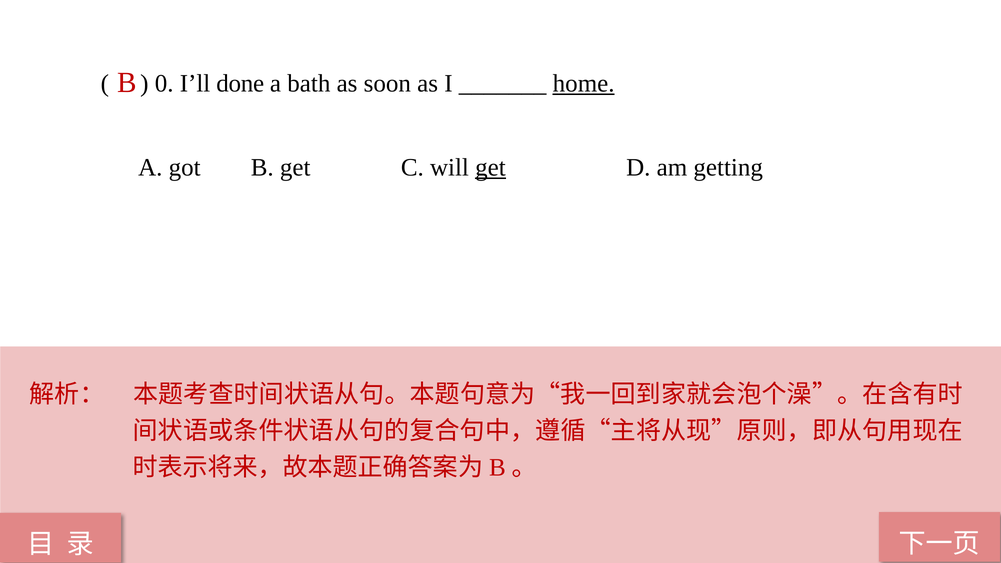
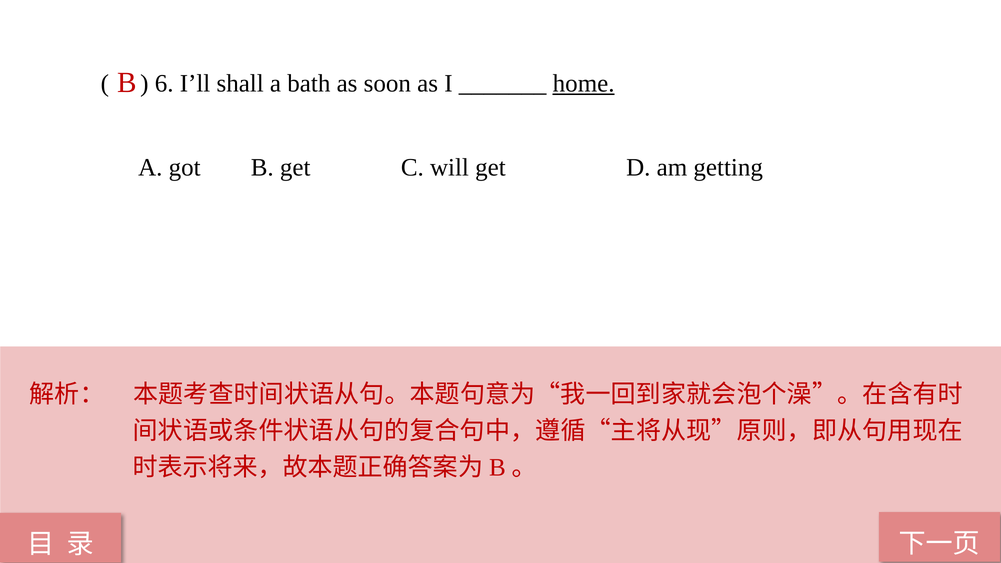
0: 0 -> 6
done: done -> shall
get at (490, 168) underline: present -> none
